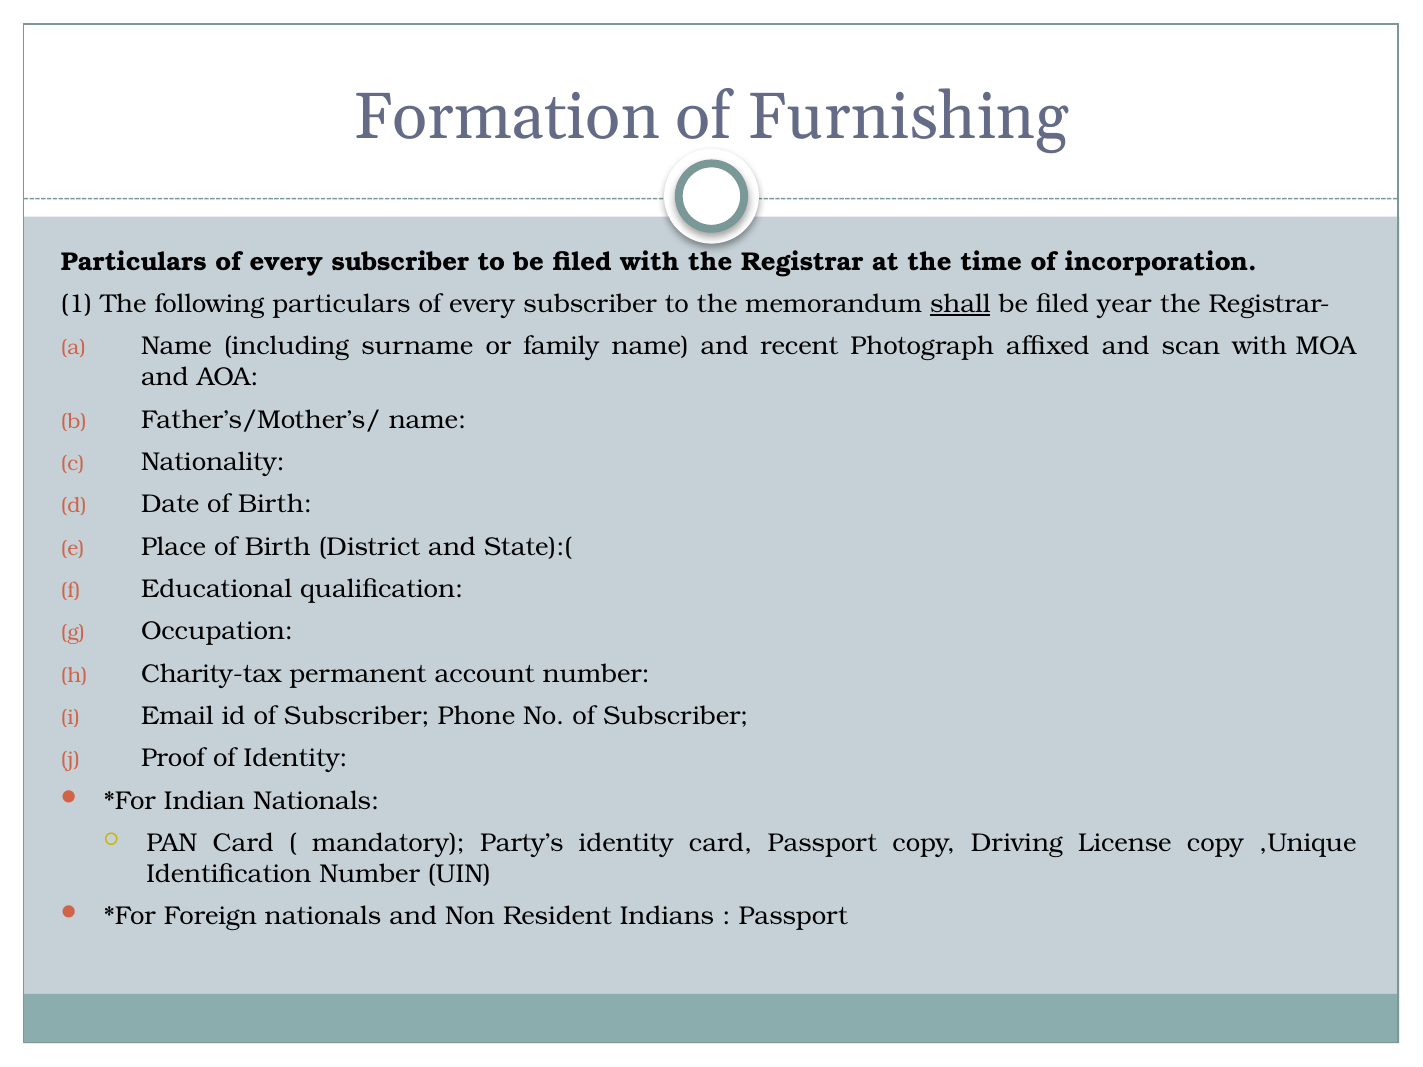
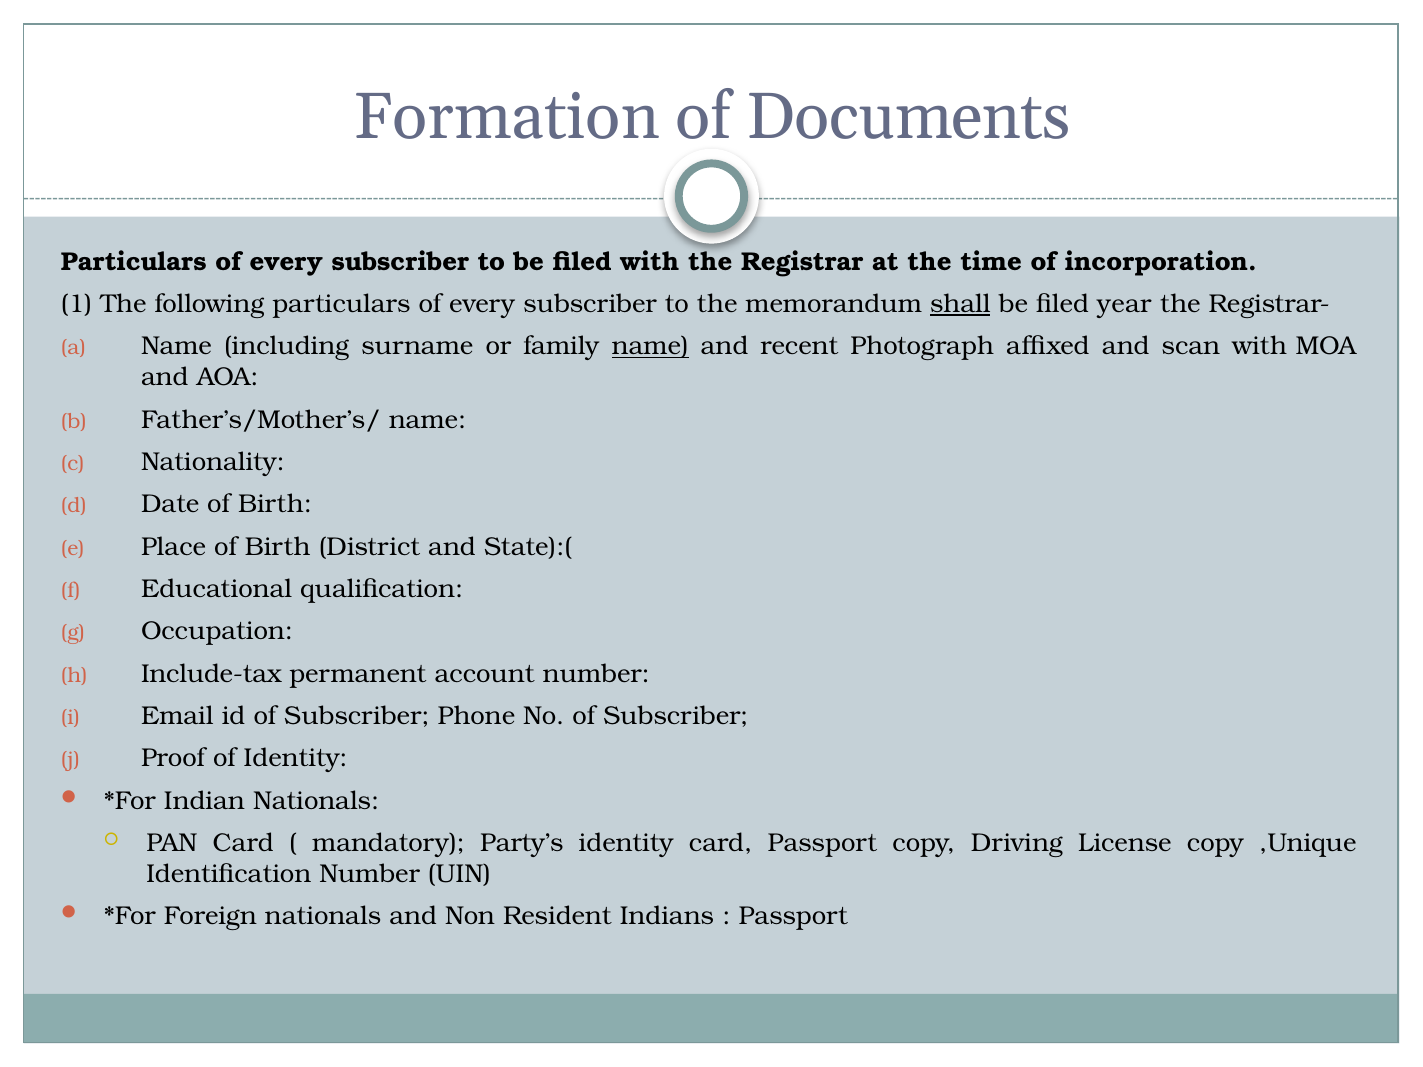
Furnishing: Furnishing -> Documents
name at (650, 347) underline: none -> present
Charity-tax: Charity-tax -> Include-tax
